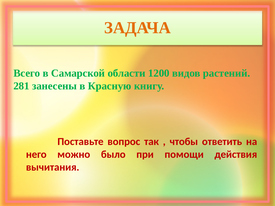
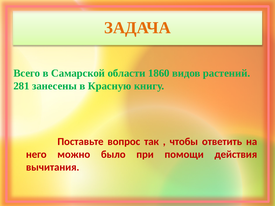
1200: 1200 -> 1860
